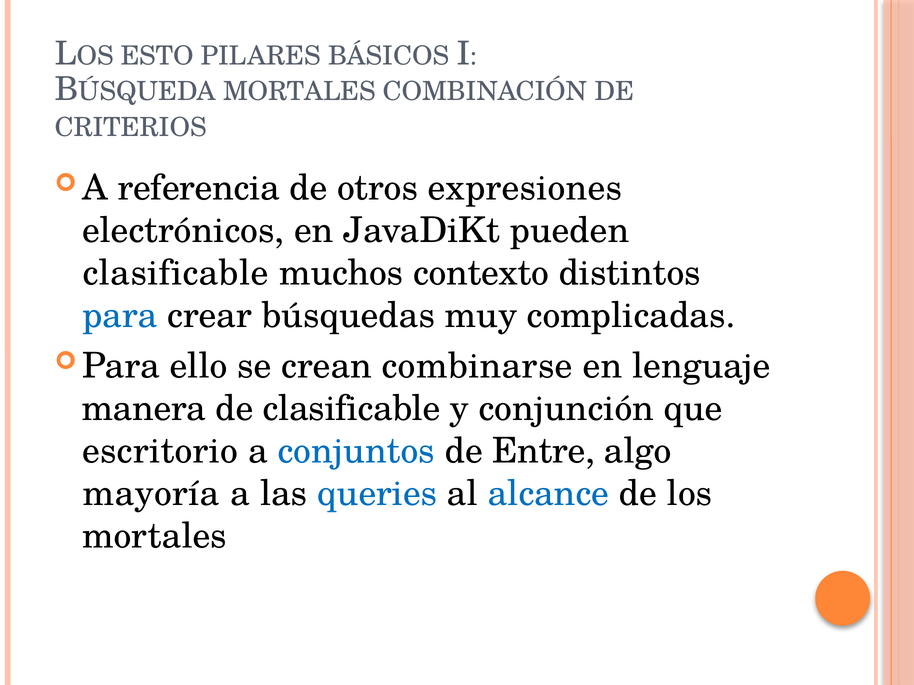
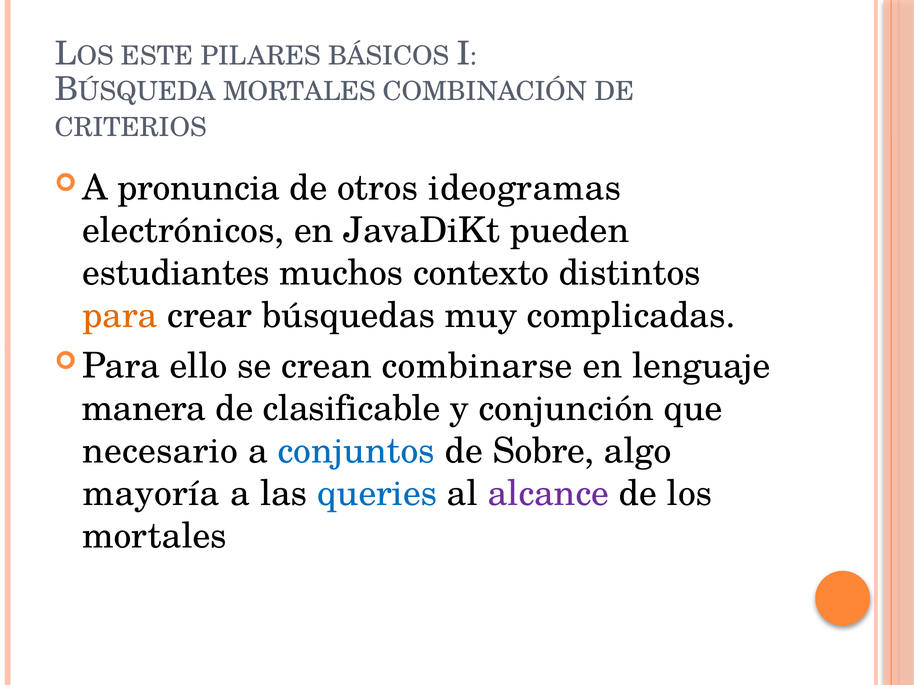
ESTO: ESTO -> ESTE
referencia: referencia -> pronuncia
expresiones: expresiones -> ideogramas
clasificable at (176, 273): clasificable -> estudiantes
para colour: blue -> orange
escritorio: escritorio -> necesario
Entre: Entre -> Sobre
alcance colour: blue -> purple
